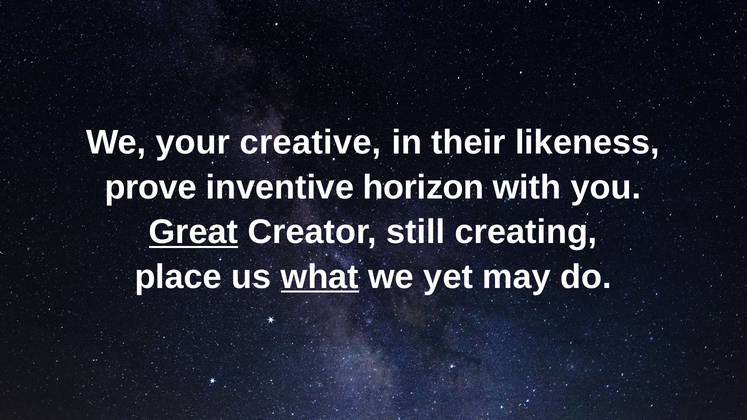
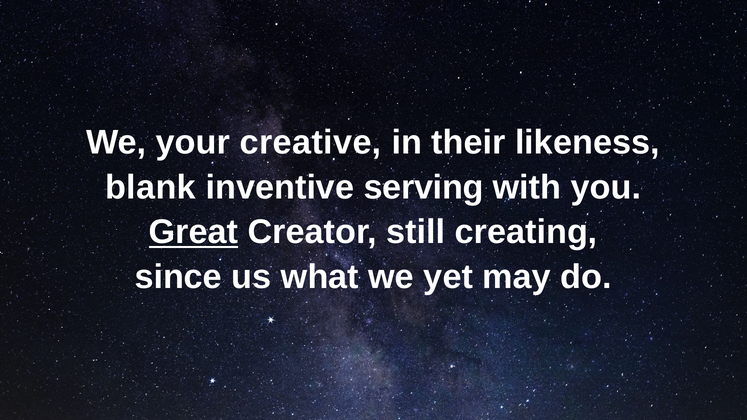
prove: prove -> blank
horizon: horizon -> serving
place: place -> since
what underline: present -> none
